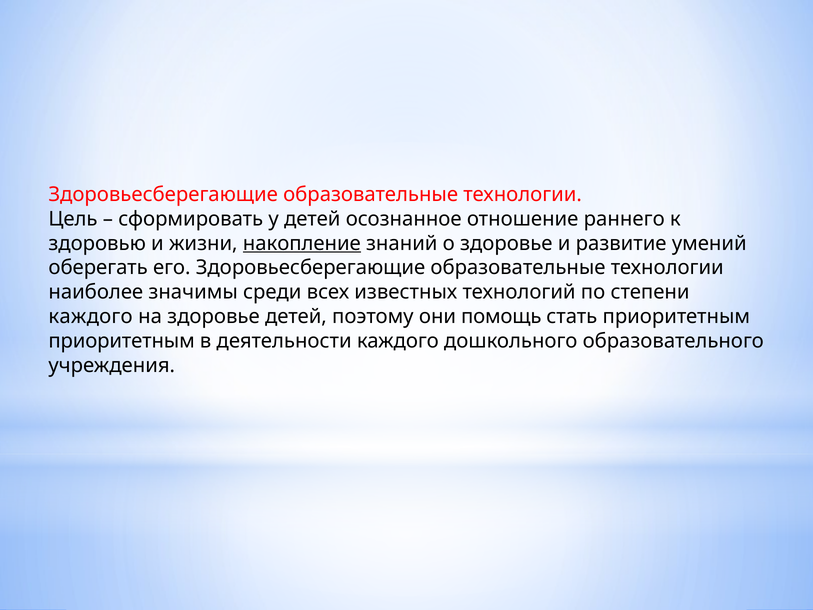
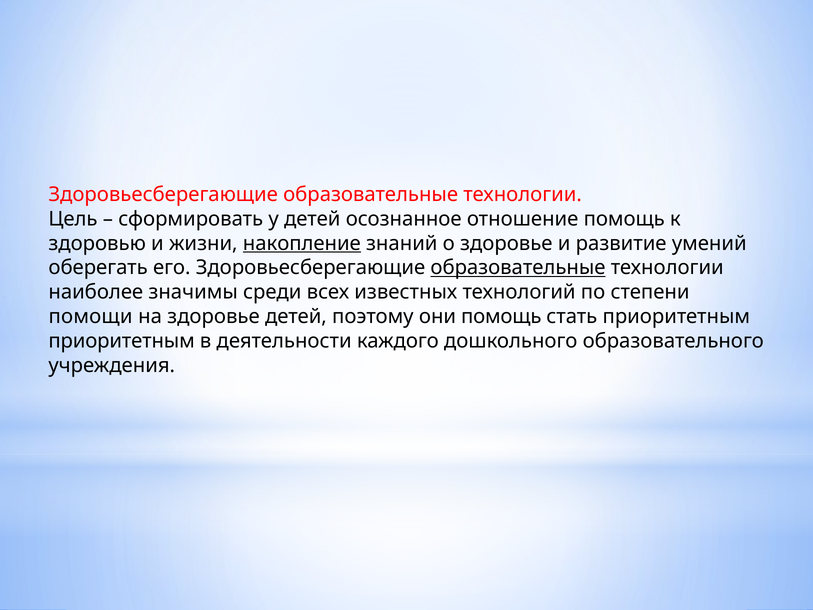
отношение раннего: раннего -> помощь
образовательные at (518, 268) underline: none -> present
каждого at (91, 316): каждого -> помощи
